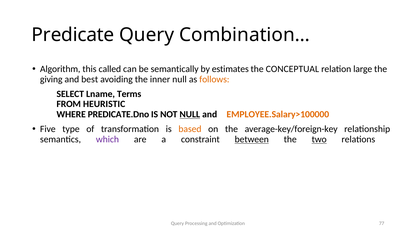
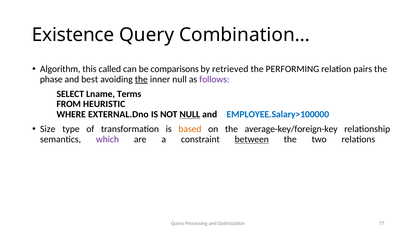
Predicate: Predicate -> Existence
semantically: semantically -> comparisons
estimates: estimates -> retrieved
CONCEPTUAL: CONCEPTUAL -> PERFORMING
large: large -> pairs
giving: giving -> phase
the at (141, 79) underline: none -> present
follows colour: orange -> purple
PREDICATE.Dno: PREDICATE.Dno -> EXTERNAL.Dno
EMPLOYEE.Salary>100000 colour: orange -> blue
Five: Five -> Size
two underline: present -> none
